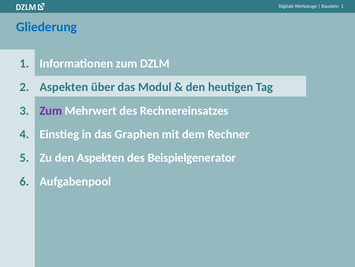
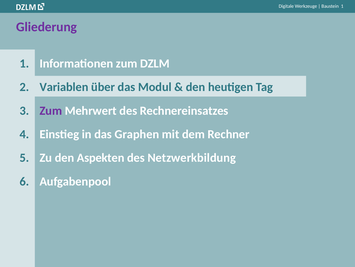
Gliederung colour: blue -> purple
Aspekten at (64, 87): Aspekten -> Variablen
Beispielgenerator: Beispielgenerator -> Netzwerkbildung
